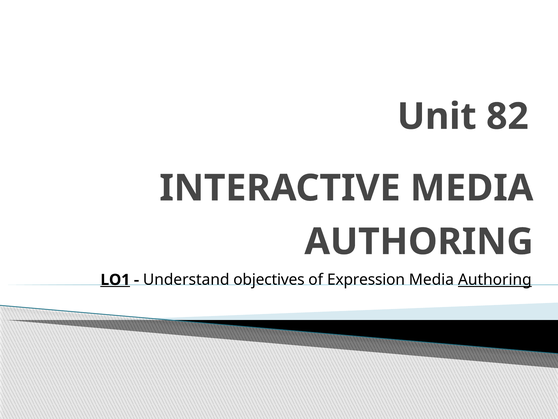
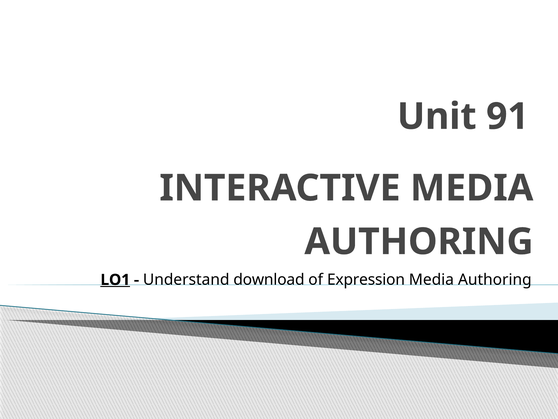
82: 82 -> 91
objectives: objectives -> download
Authoring at (495, 280) underline: present -> none
